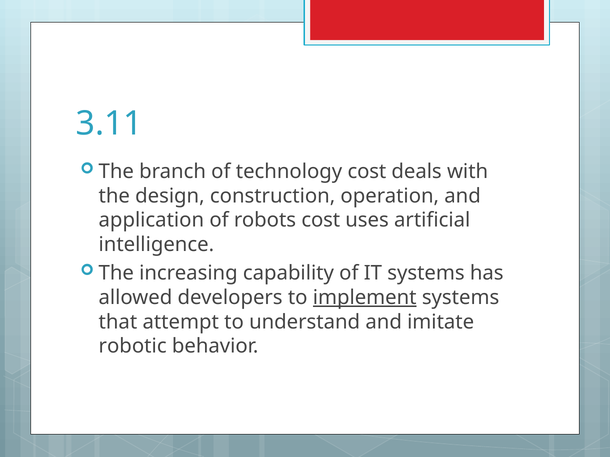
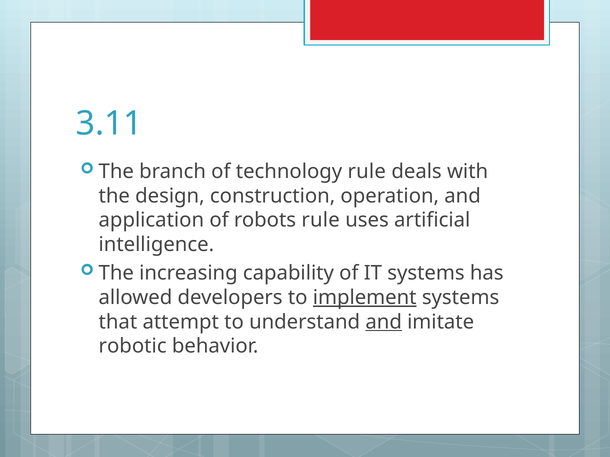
technology cost: cost -> rule
robots cost: cost -> rule
and at (384, 322) underline: none -> present
